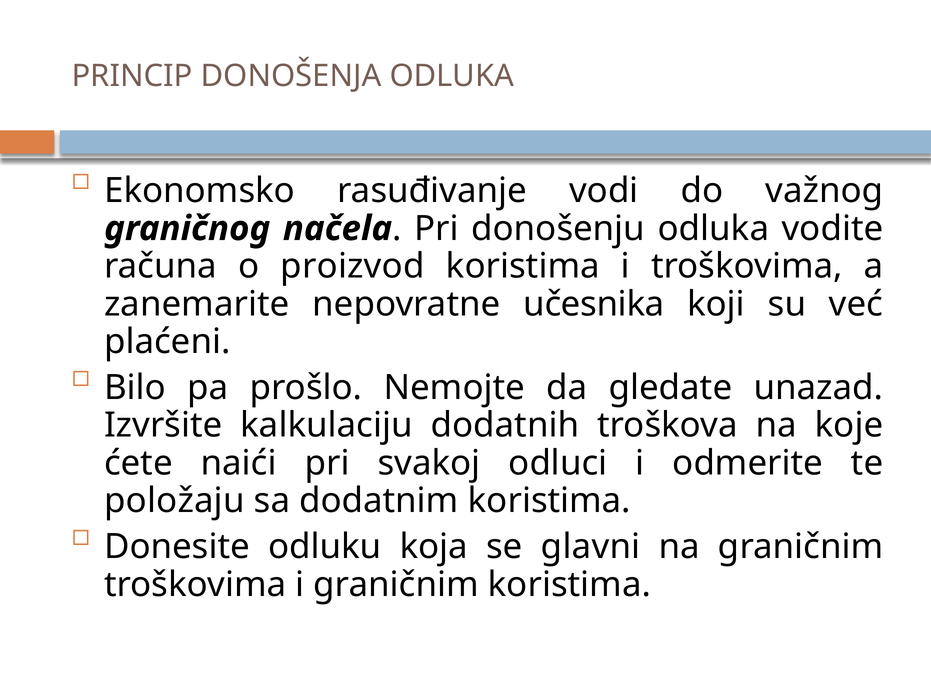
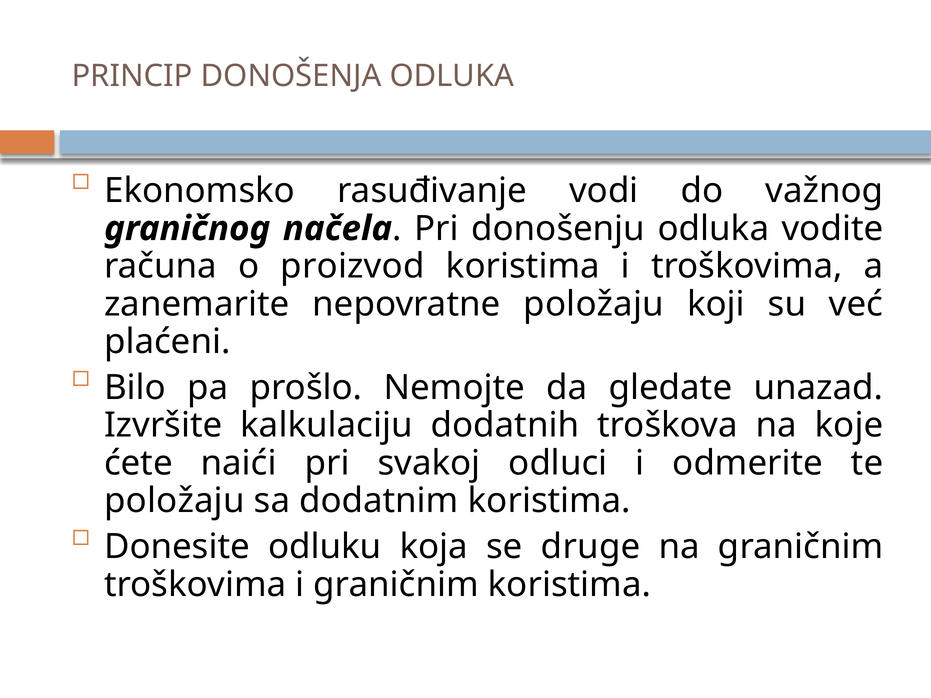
nepovratne učesnika: učesnika -> položaju
glavni: glavni -> druge
